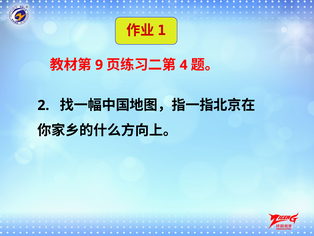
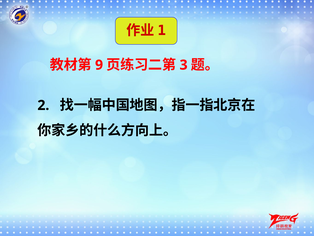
4: 4 -> 3
